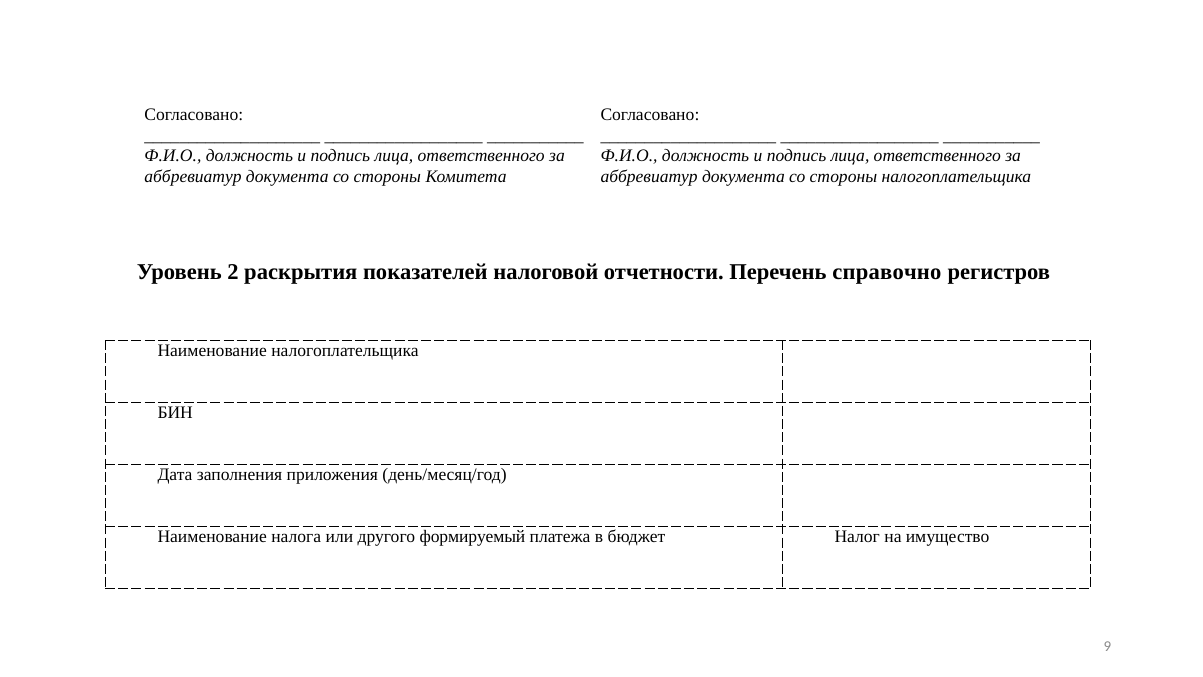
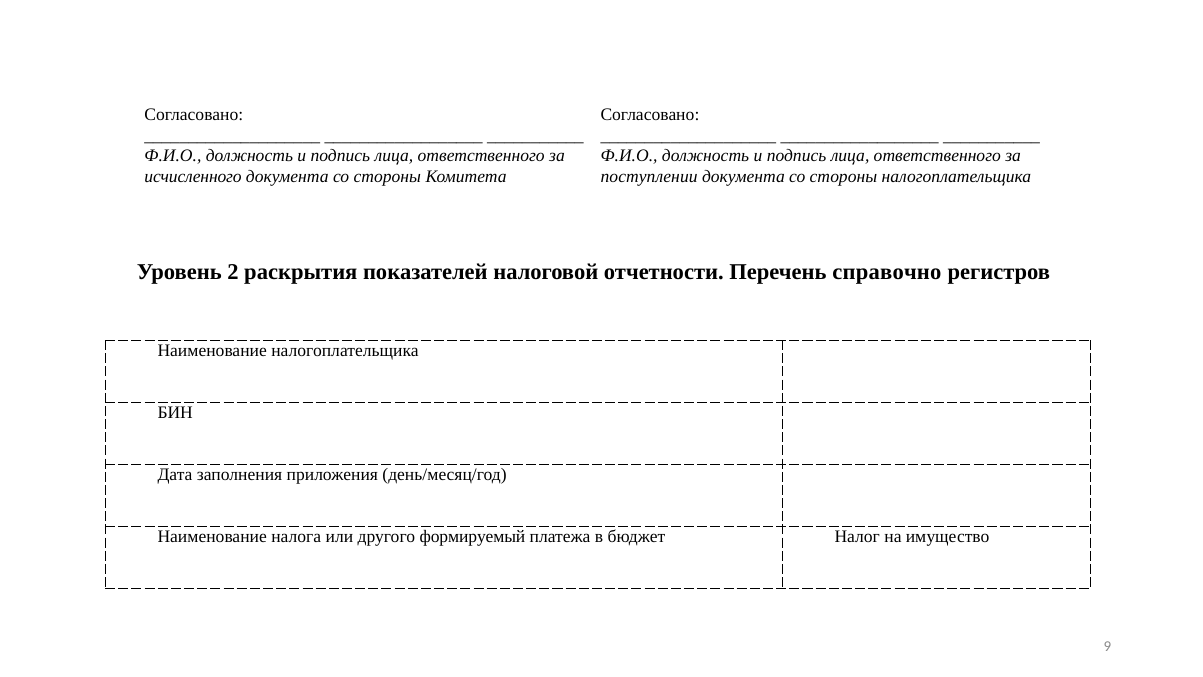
аббревиатур at (193, 177): аббревиатур -> исчисленного
аббревиатур at (649, 177): аббревиатур -> поступлении
